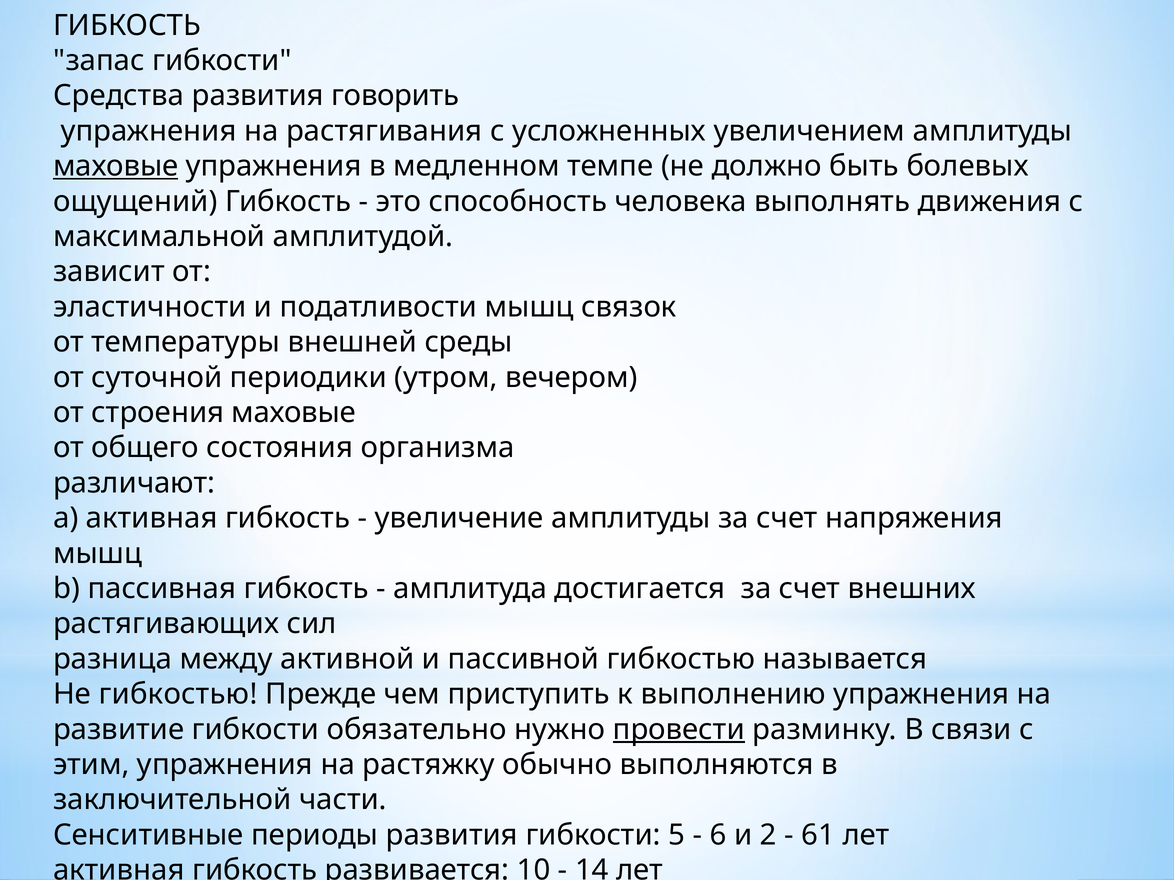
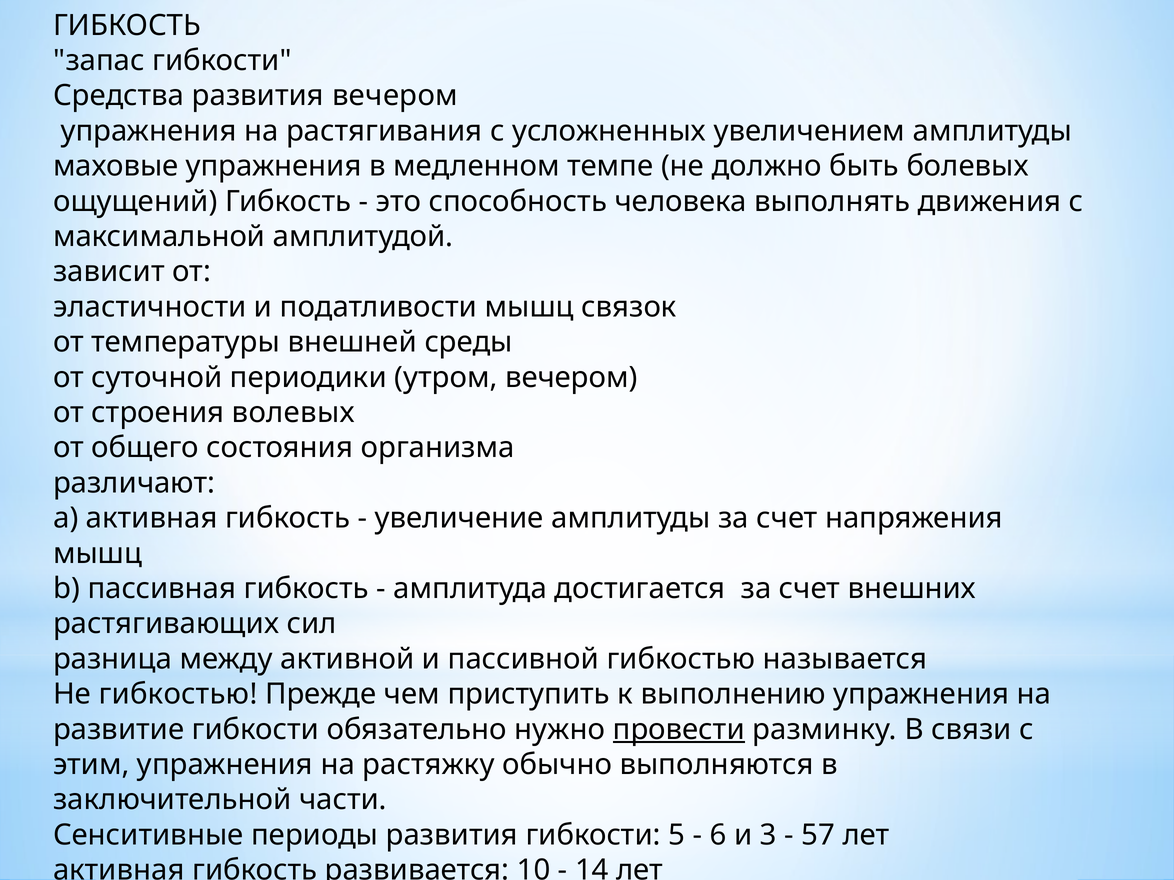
развития говорить: говорить -> вечером
маховые at (116, 166) underline: present -> none
строения маховые: маховые -> волевых
2: 2 -> 3
61: 61 -> 57
